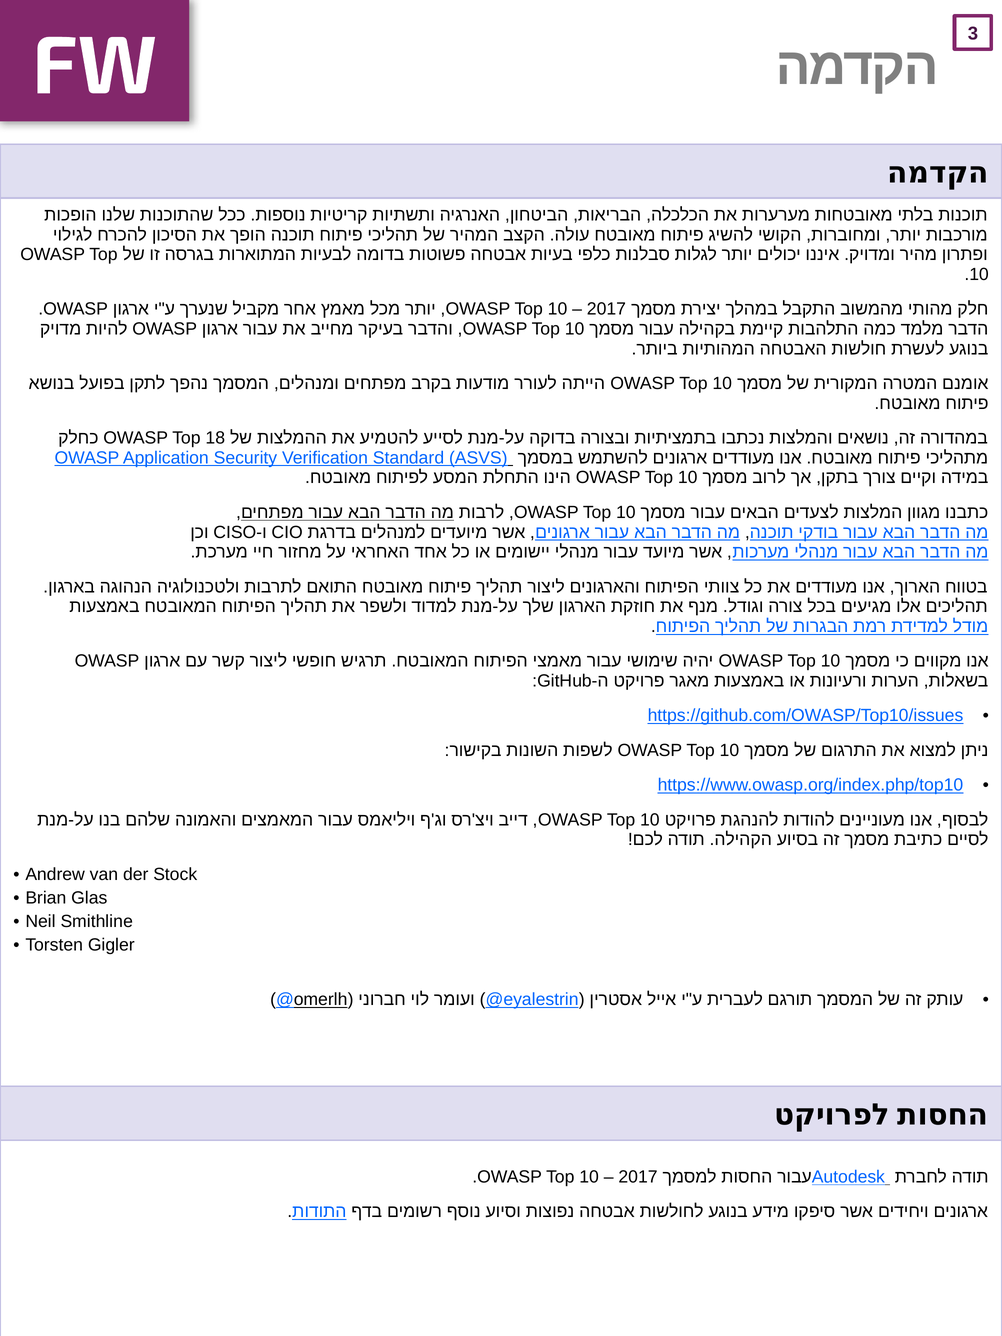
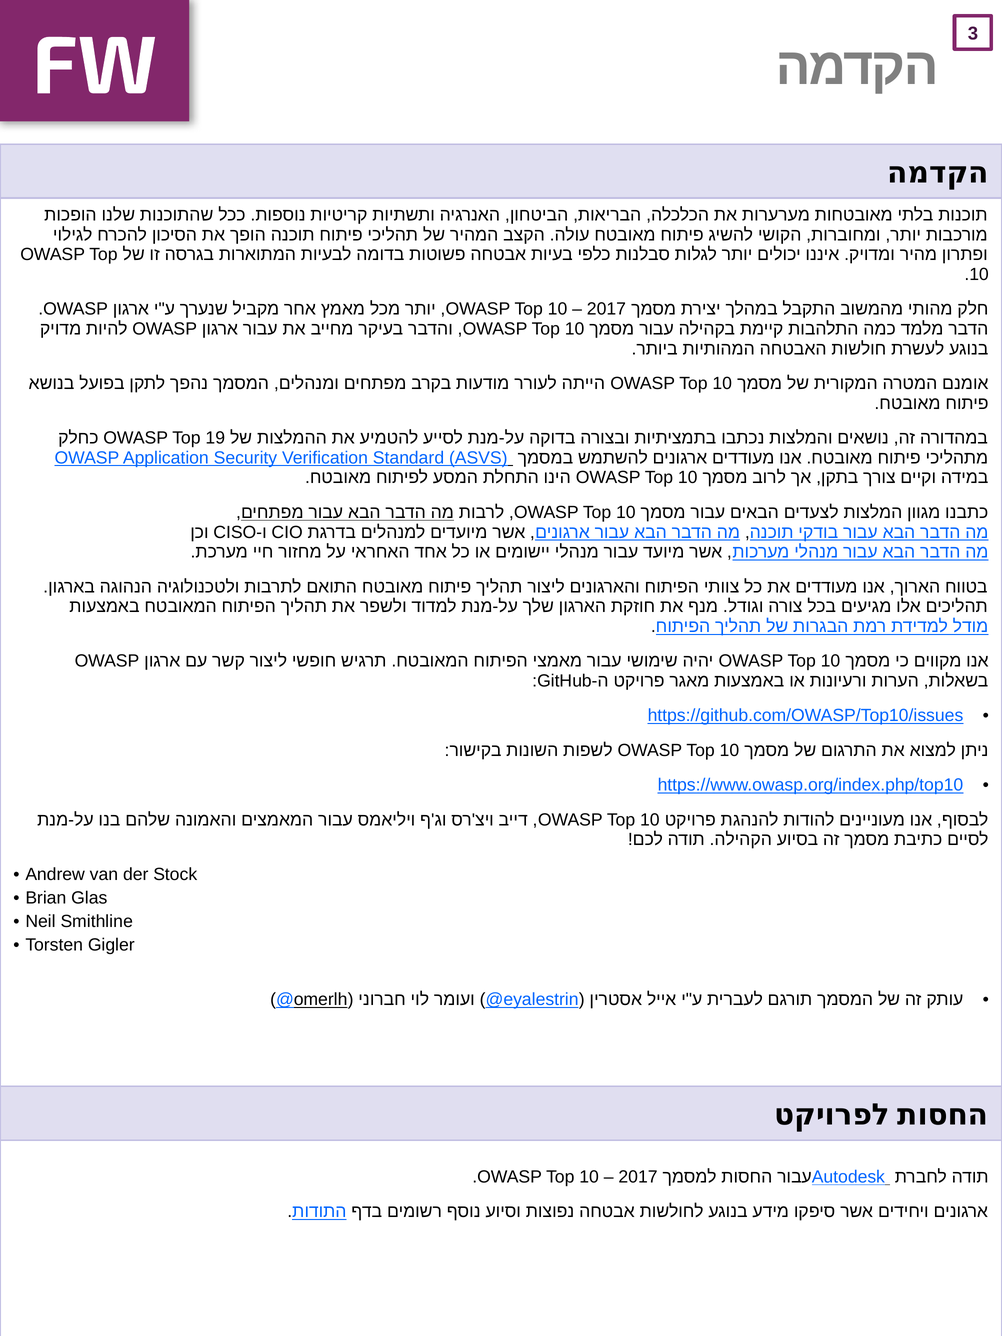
18: 18 -> 19
